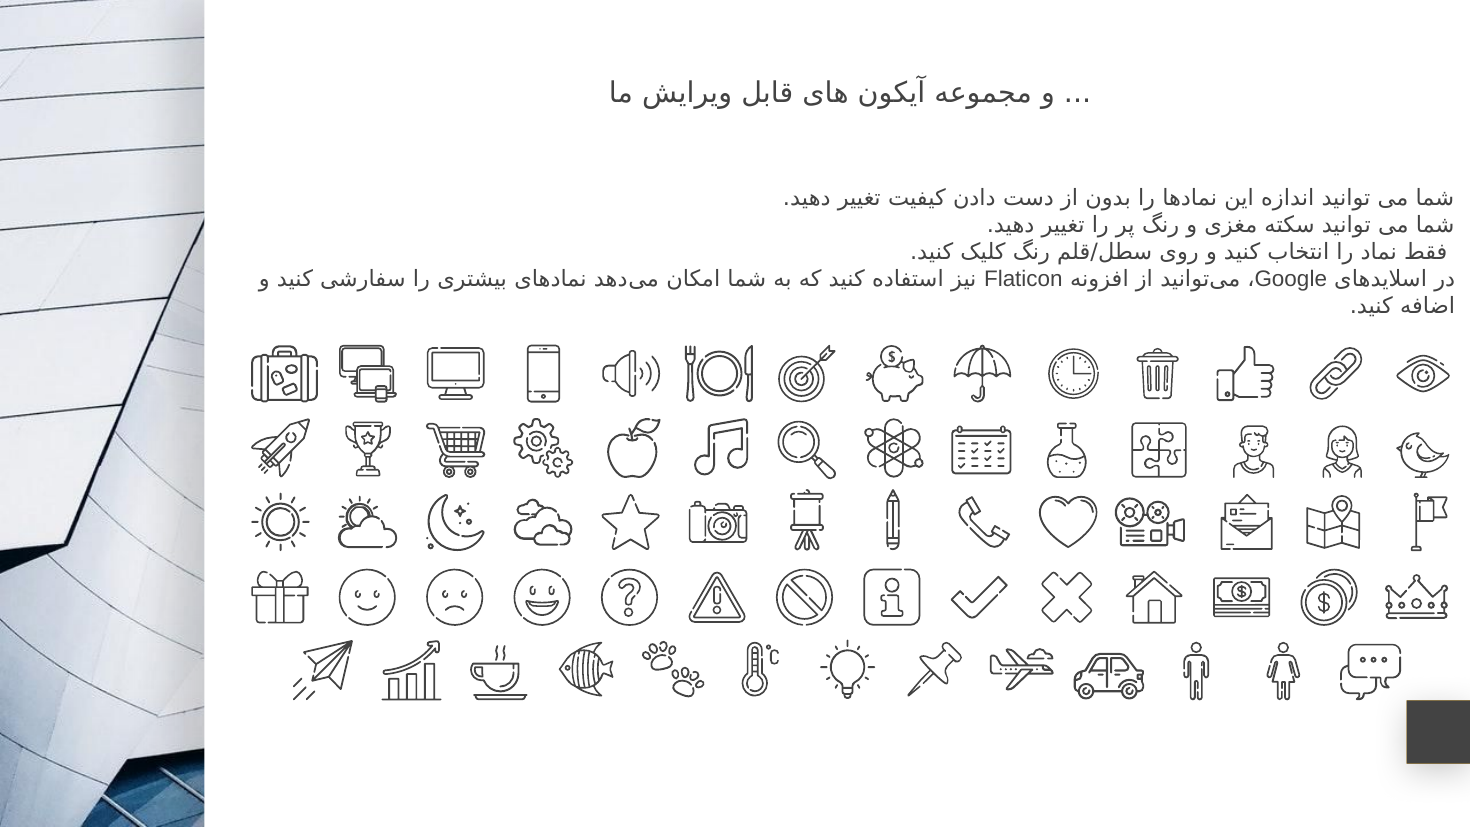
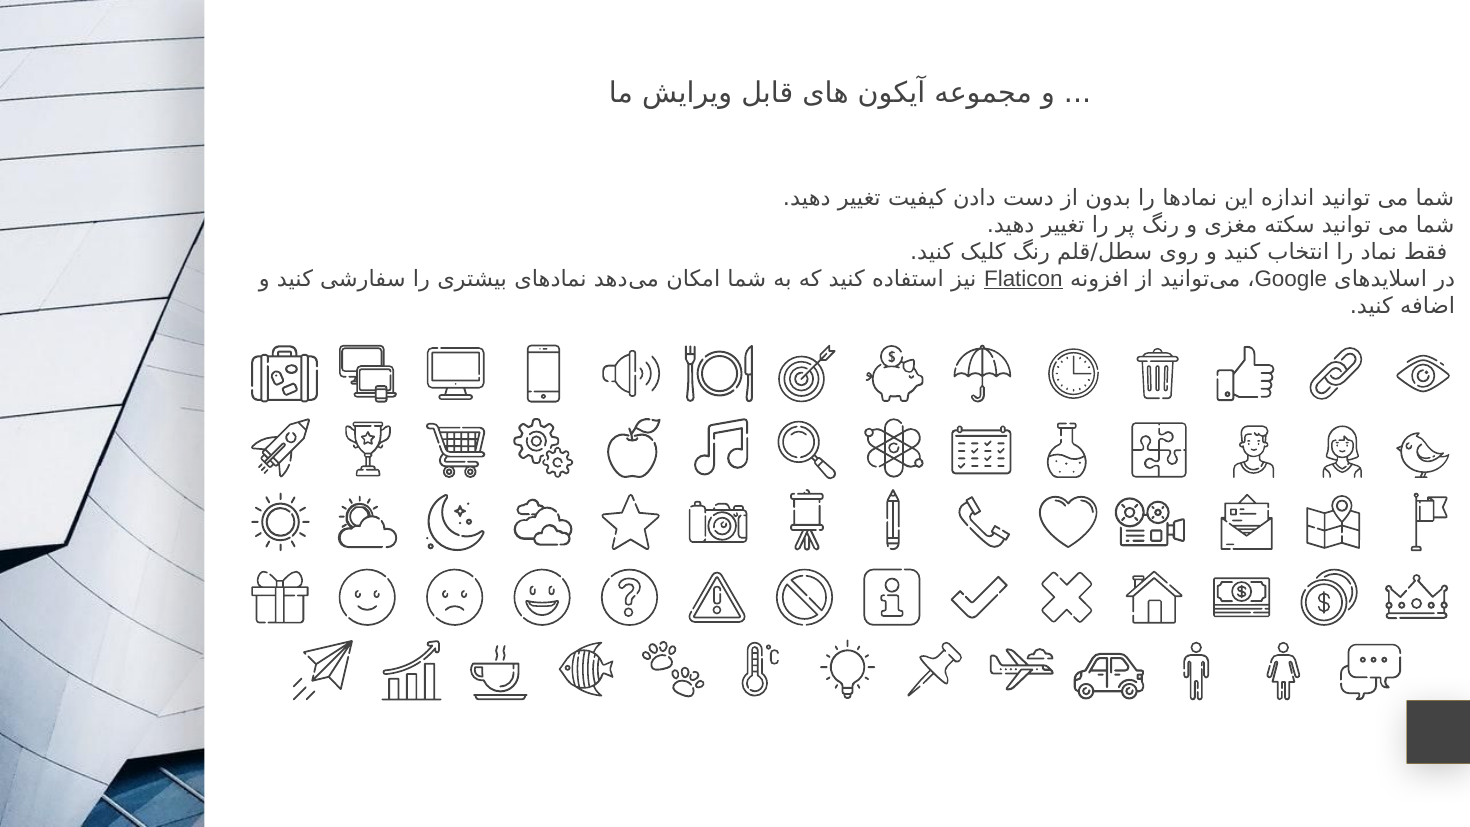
Flaticon underline: none -> present
